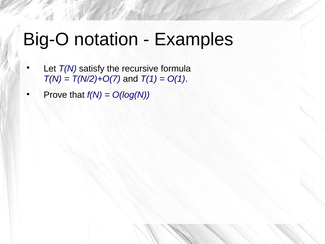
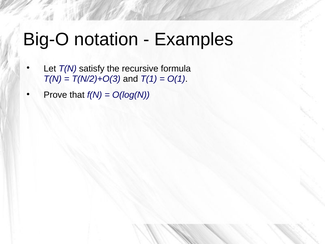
T(N/2)+O(7: T(N/2)+O(7 -> T(N/2)+O(3
